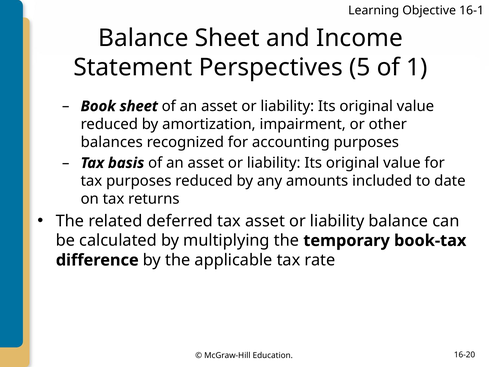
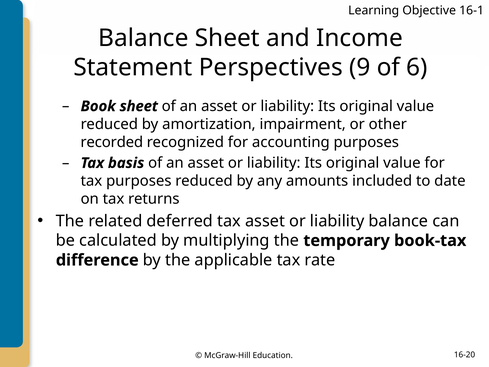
5: 5 -> 9
1: 1 -> 6
balances: balances -> recorded
